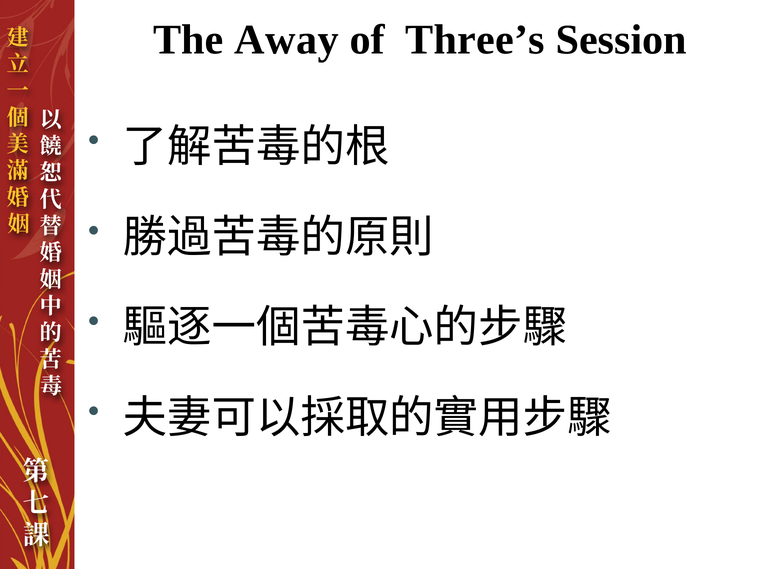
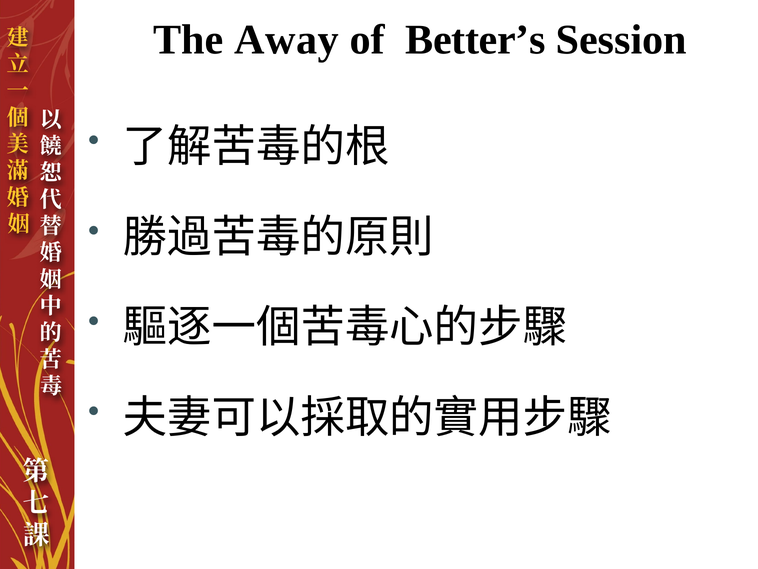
Three’s: Three’s -> Better’s
